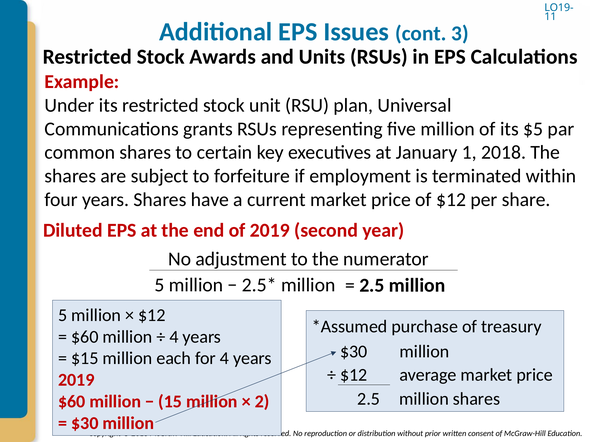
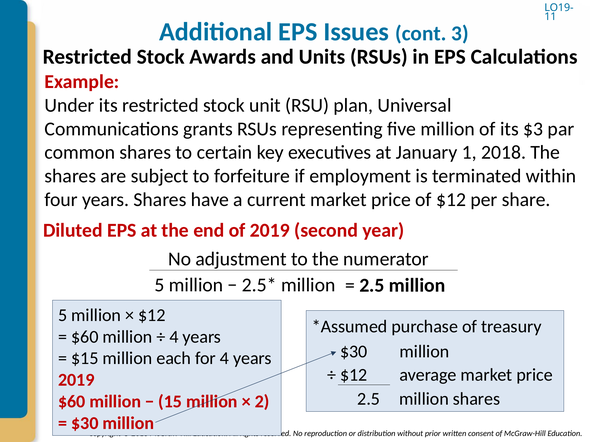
$5: $5 -> $3
